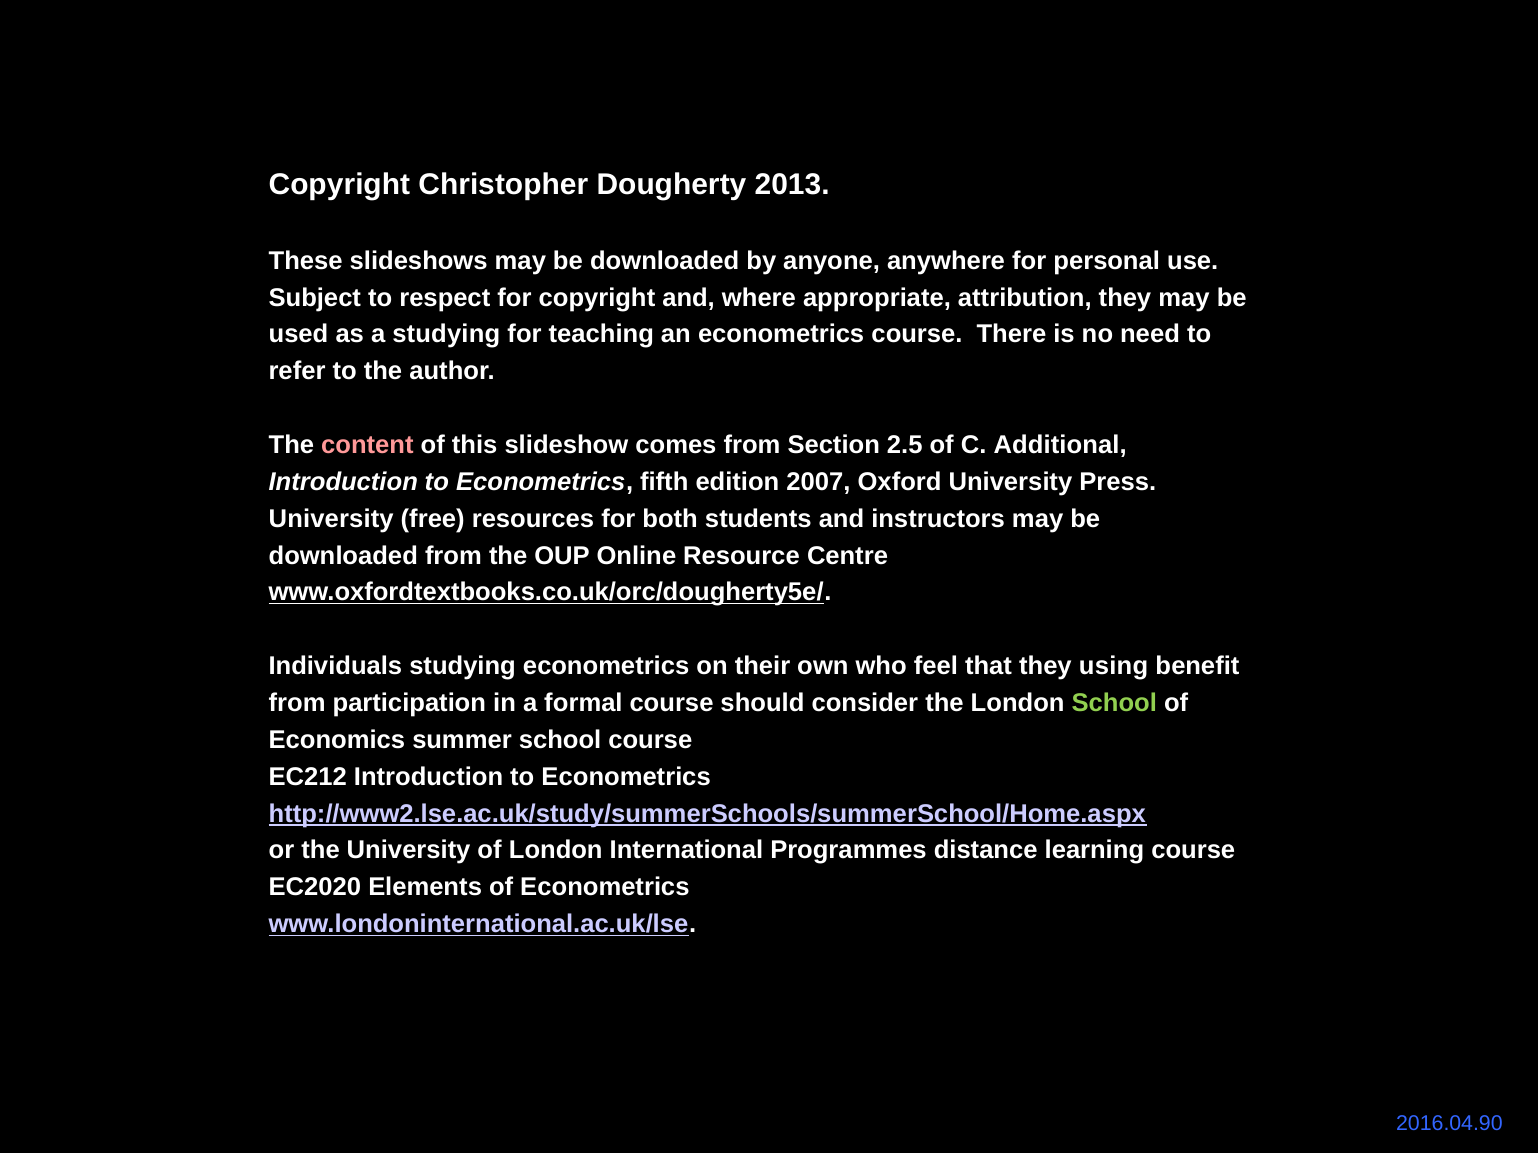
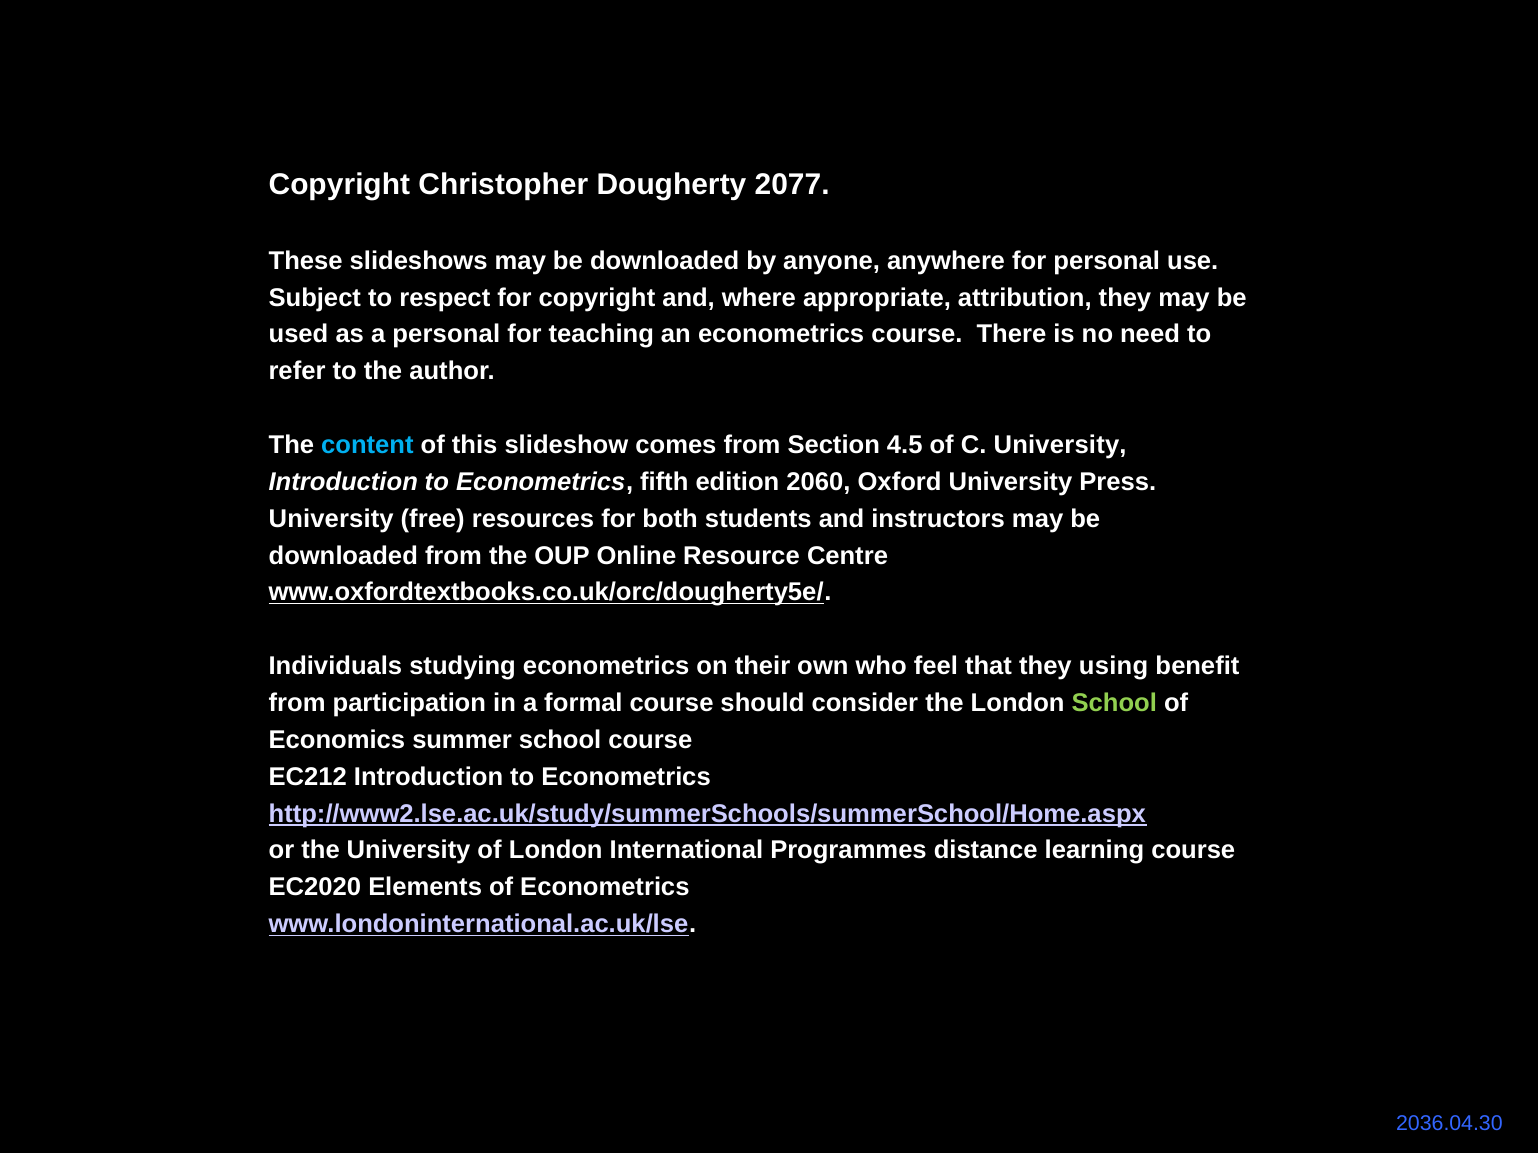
2013: 2013 -> 2077
a studying: studying -> personal
content colour: pink -> light blue
2.5: 2.5 -> 4.5
C Additional: Additional -> University
2007: 2007 -> 2060
2016.04.90: 2016.04.90 -> 2036.04.30
